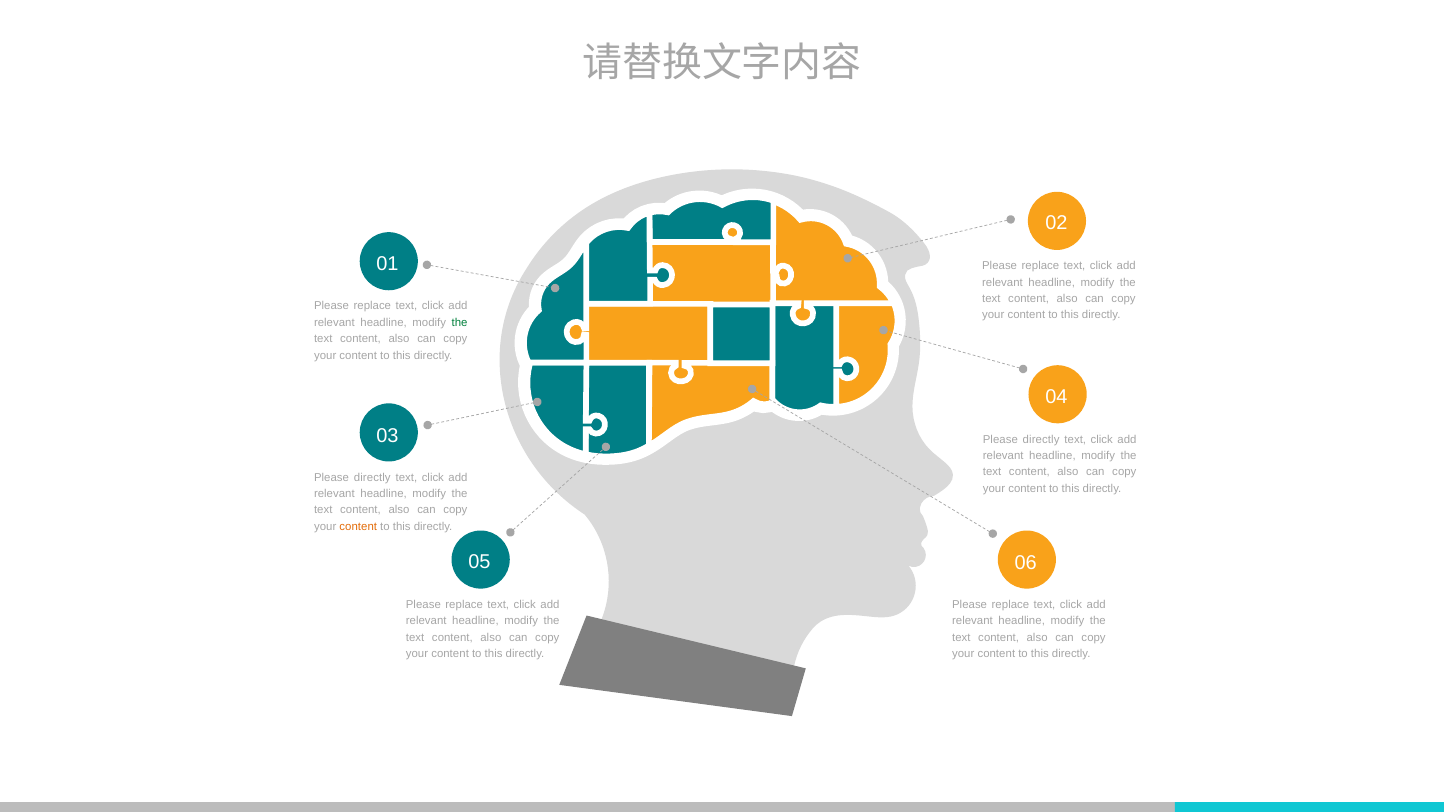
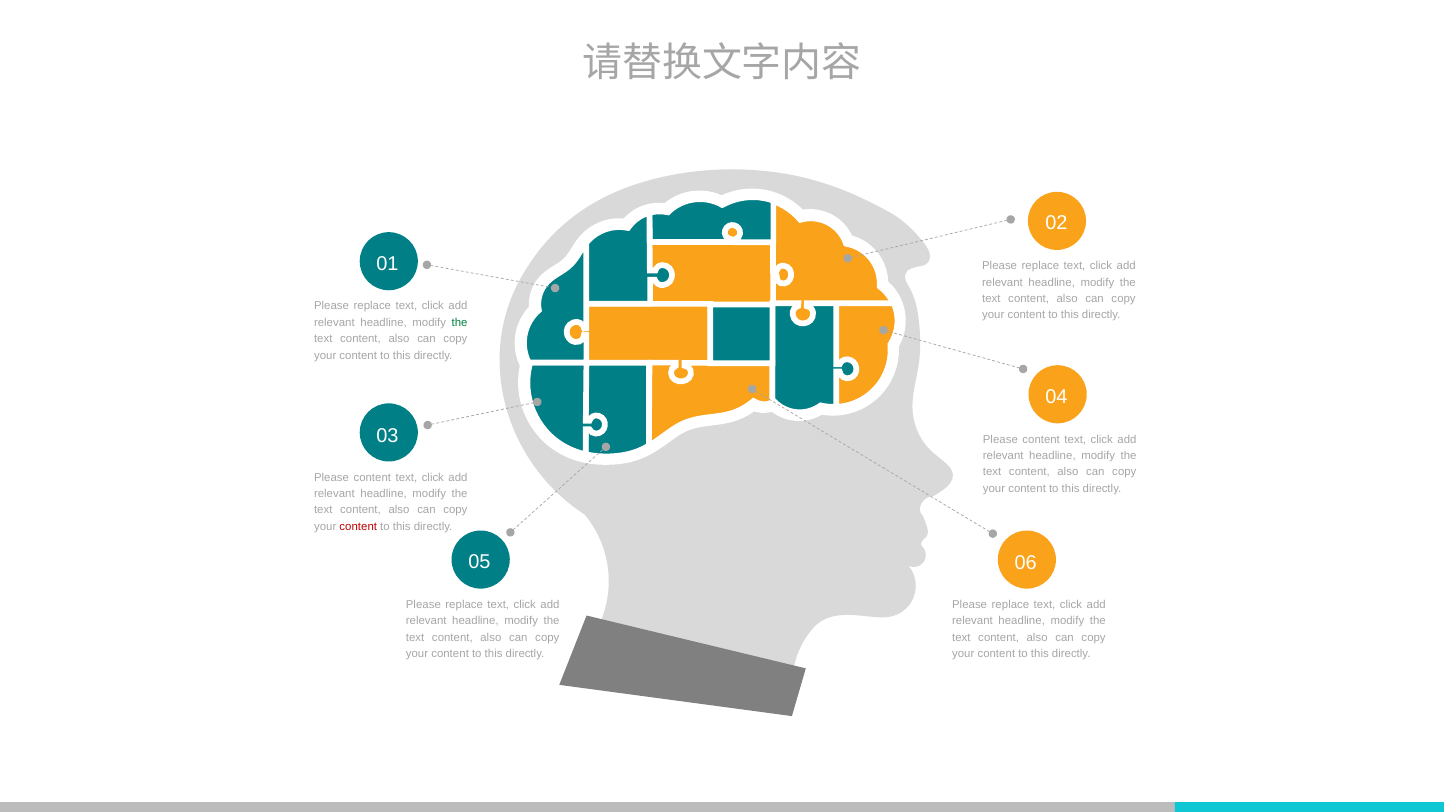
directly at (1041, 439): directly -> content
directly at (372, 478): directly -> content
content at (358, 527) colour: orange -> red
